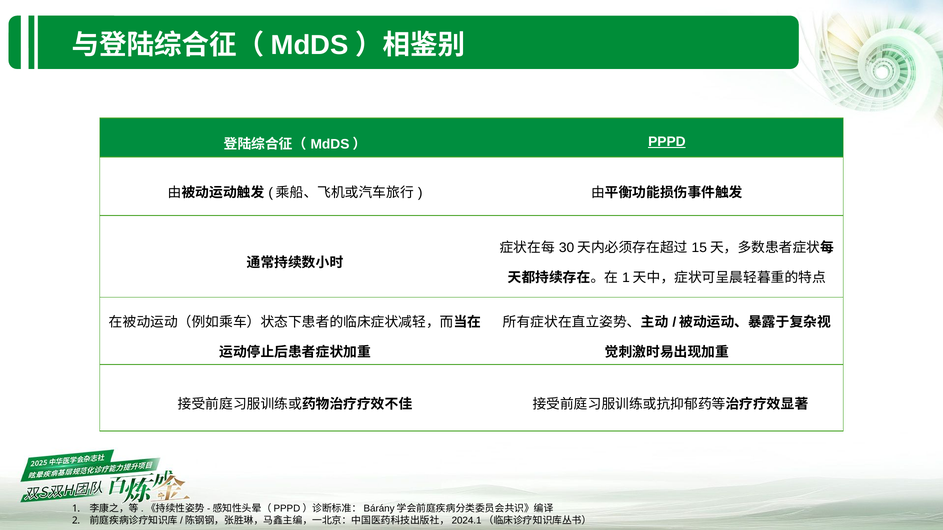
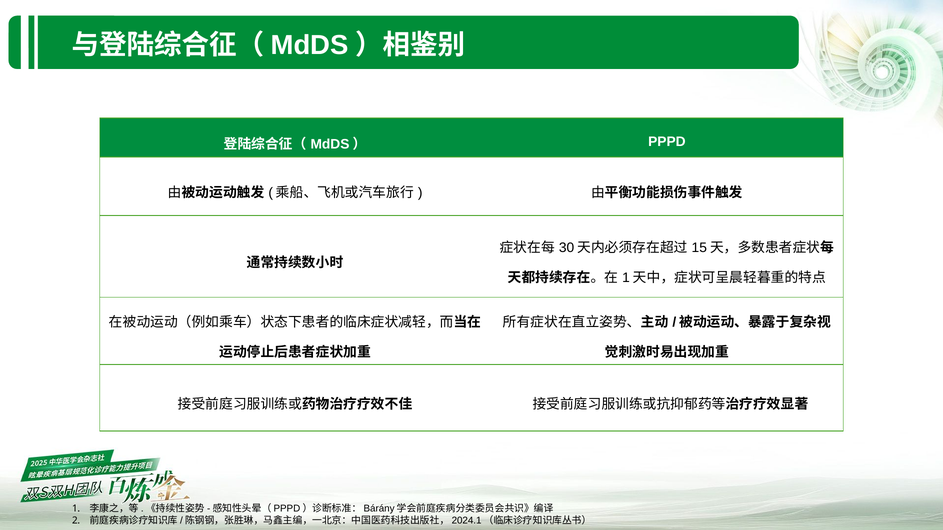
PPPD underline: present -> none
